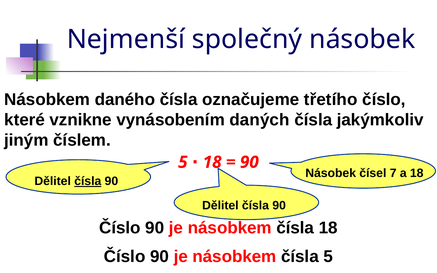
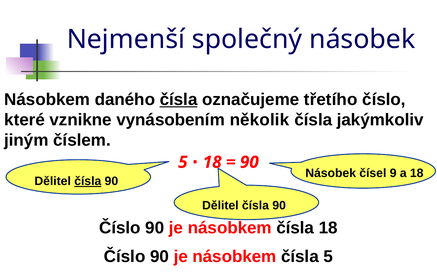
čísla at (179, 100) underline: none -> present
daných: daných -> několik
7: 7 -> 9
